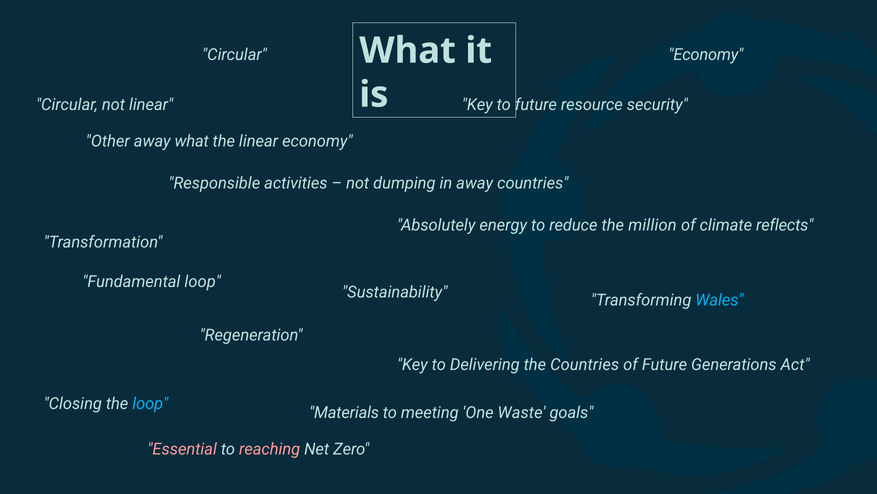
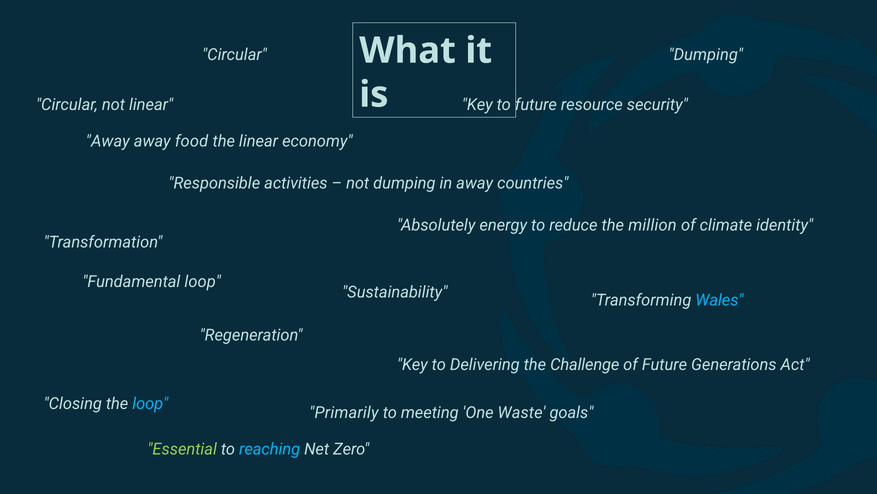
Economy at (706, 55): Economy -> Dumping
Other at (108, 141): Other -> Away
away what: what -> food
reflects: reflects -> identity
the Countries: Countries -> Challenge
Materials: Materials -> Primarily
Essential colour: pink -> light green
reaching colour: pink -> light blue
